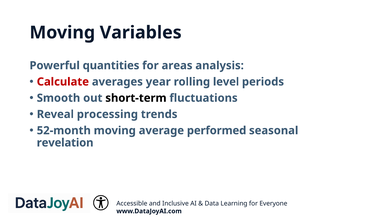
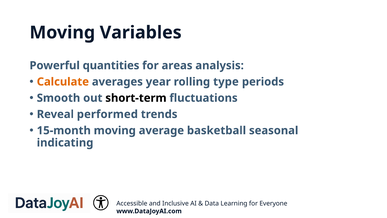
Calculate colour: red -> orange
level: level -> type
processing: processing -> performed
52-month: 52-month -> 15-month
performed: performed -> basketball
revelation: revelation -> indicating
